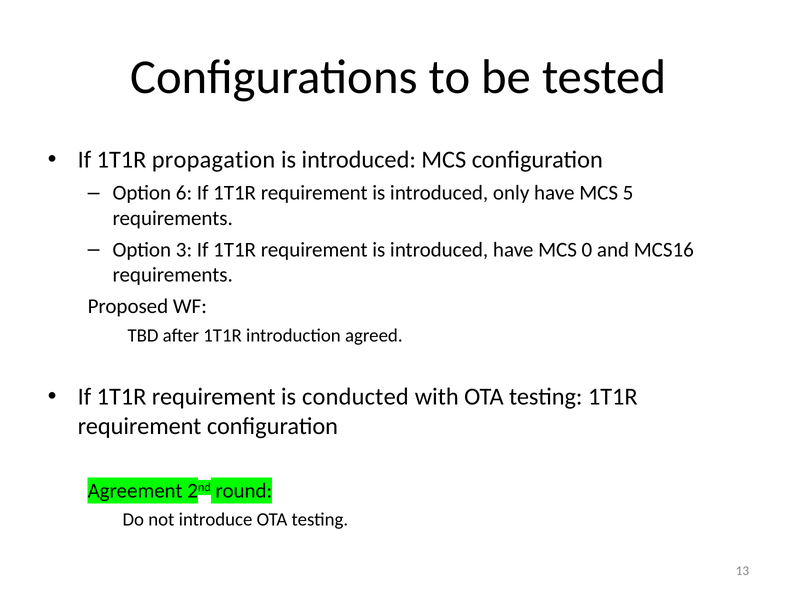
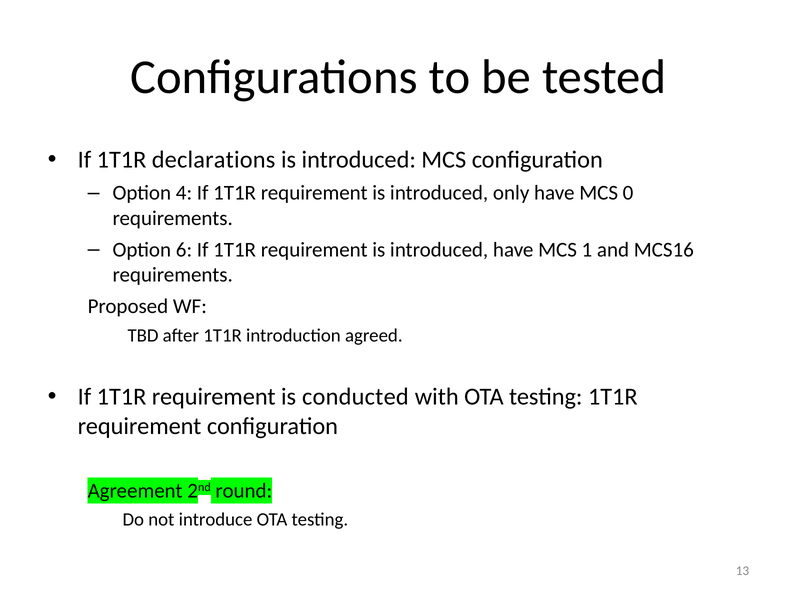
propagation: propagation -> declarations
6: 6 -> 4
5: 5 -> 0
3: 3 -> 6
0: 0 -> 1
